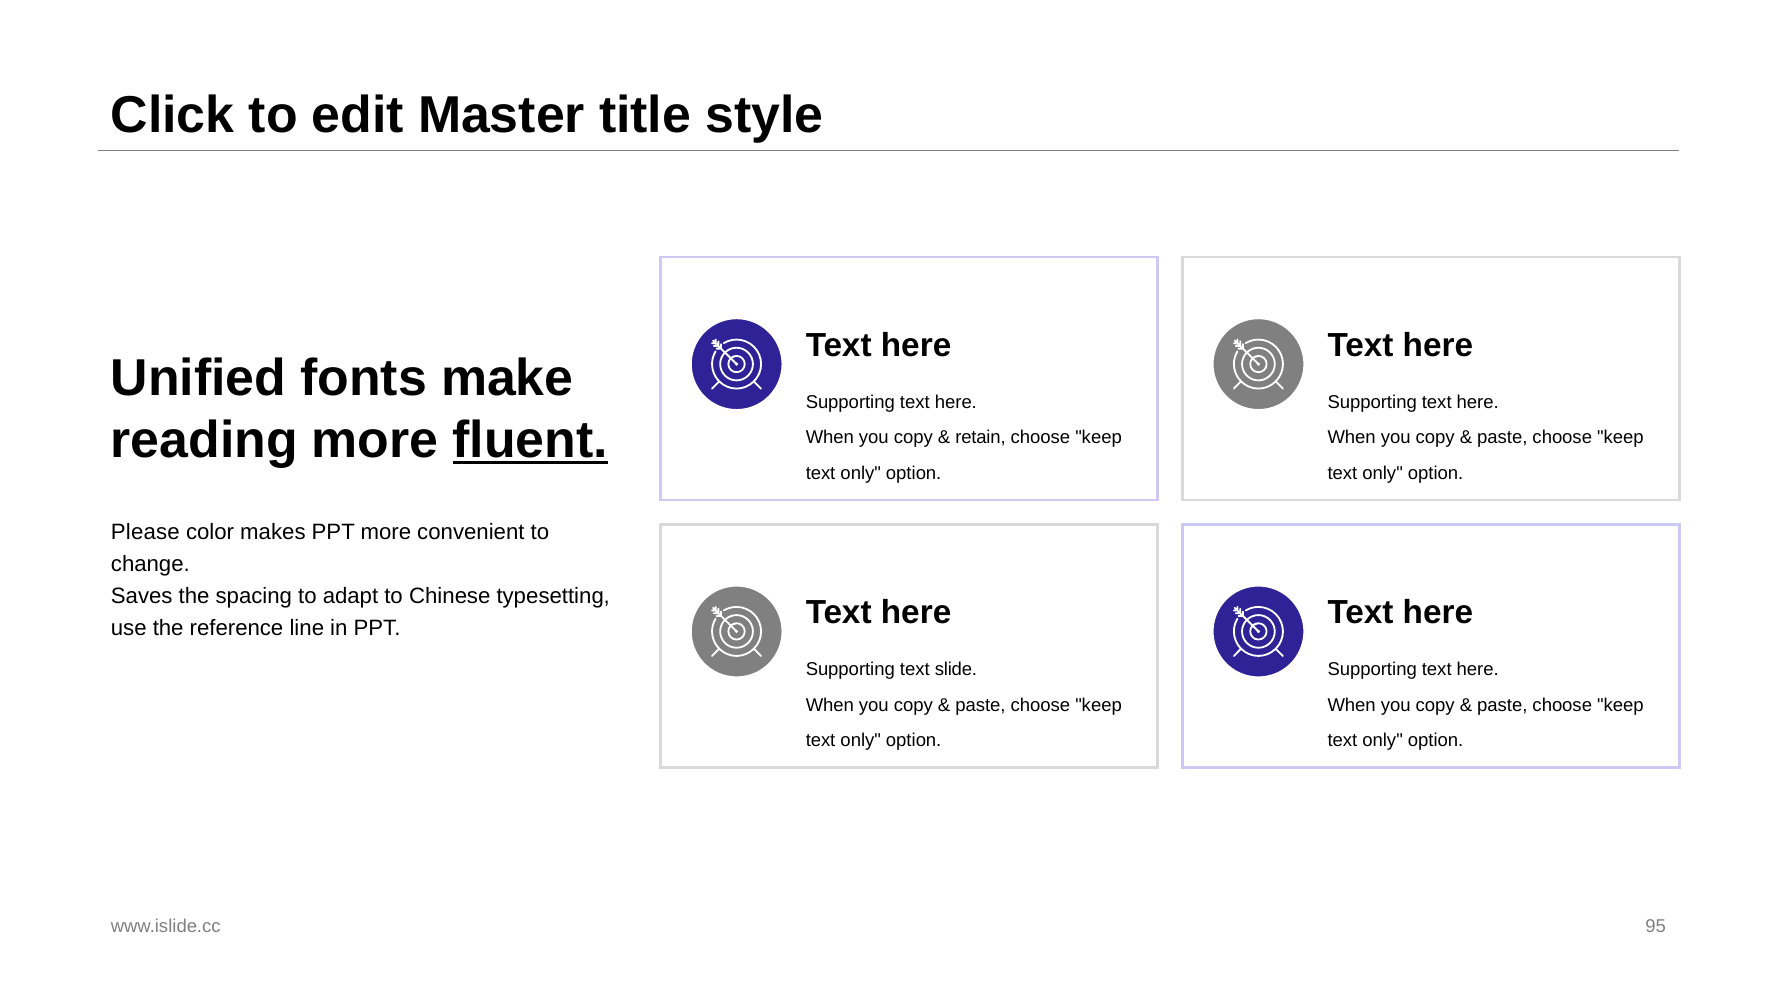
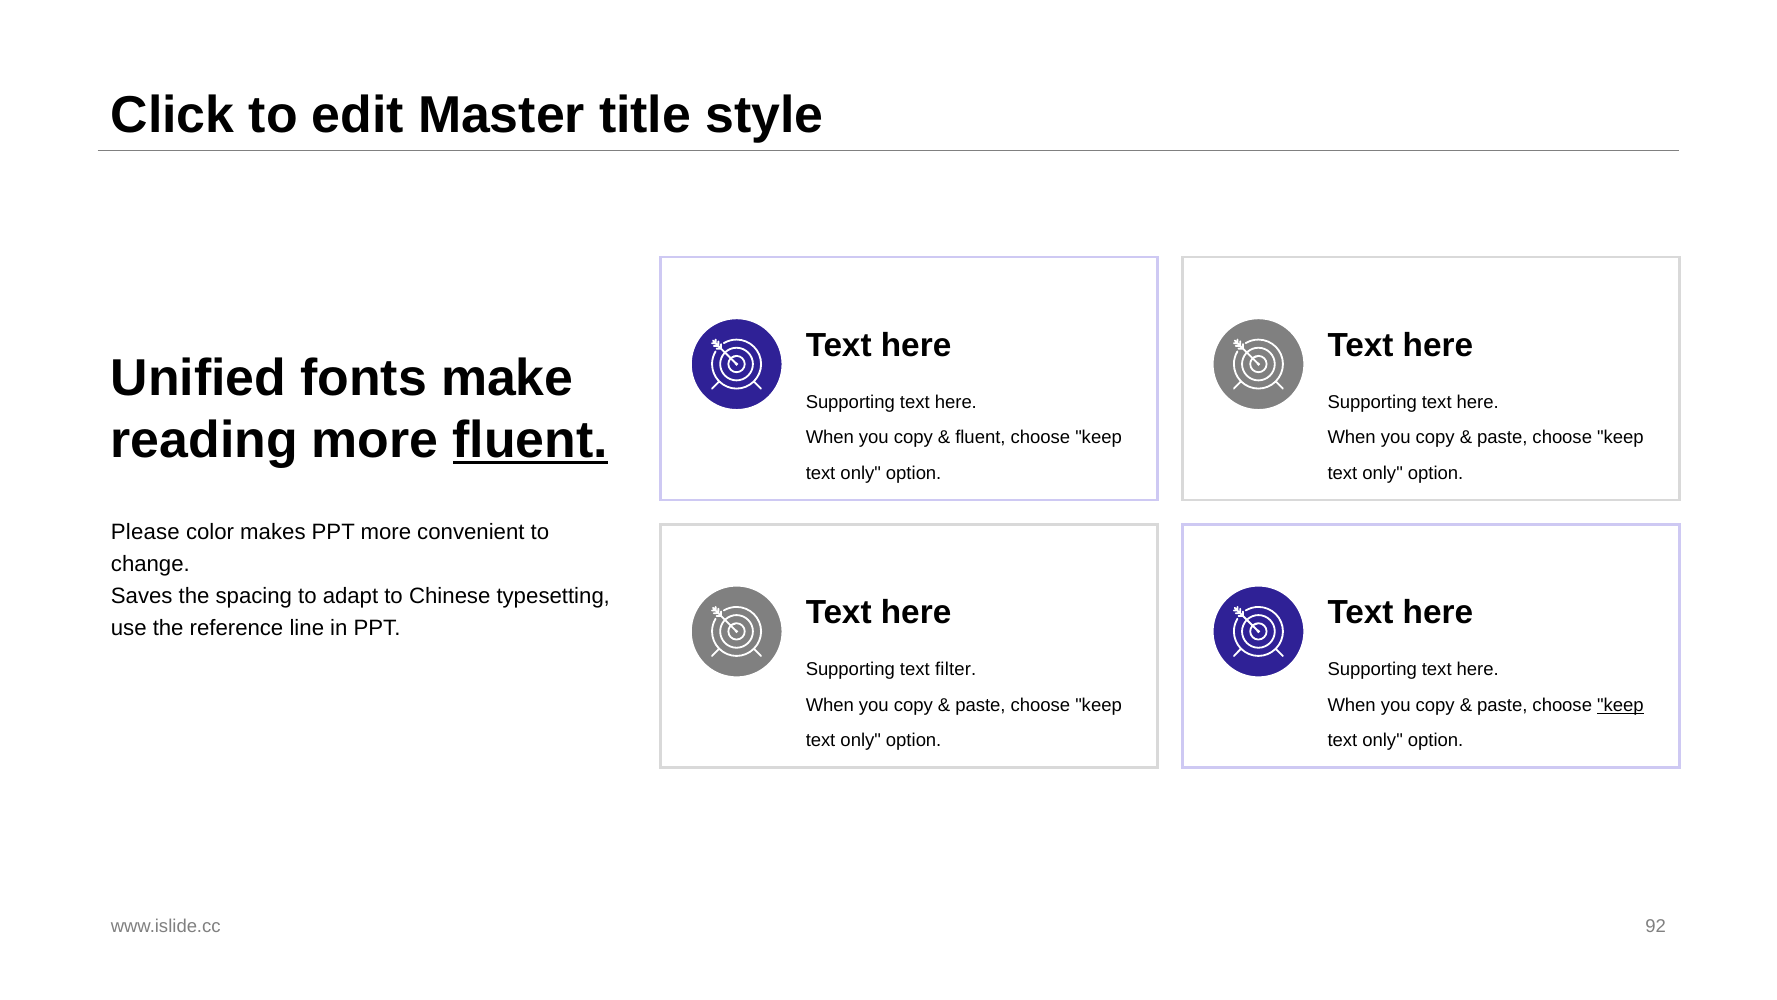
retain at (980, 438): retain -> fluent
slide: slide -> filter
keep at (1620, 705) underline: none -> present
95: 95 -> 92
